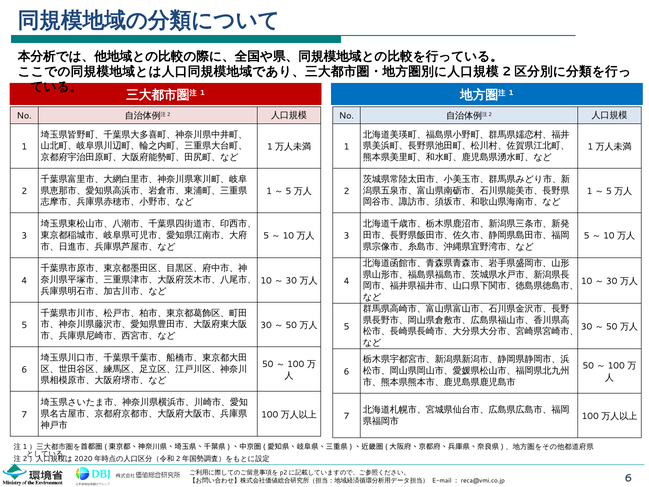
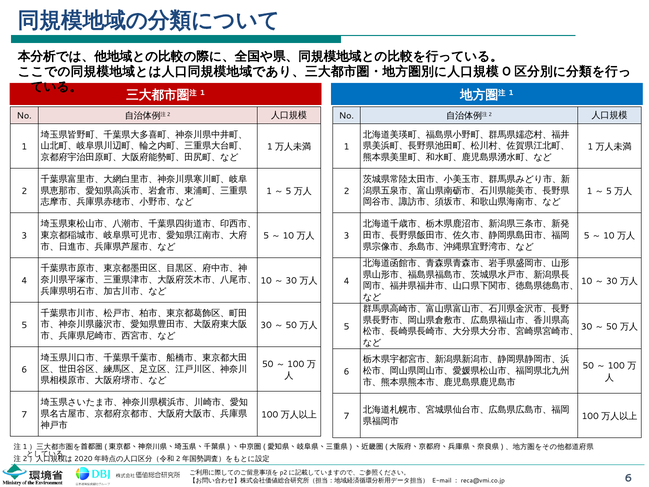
2 at (507, 71): 2 -> 0
